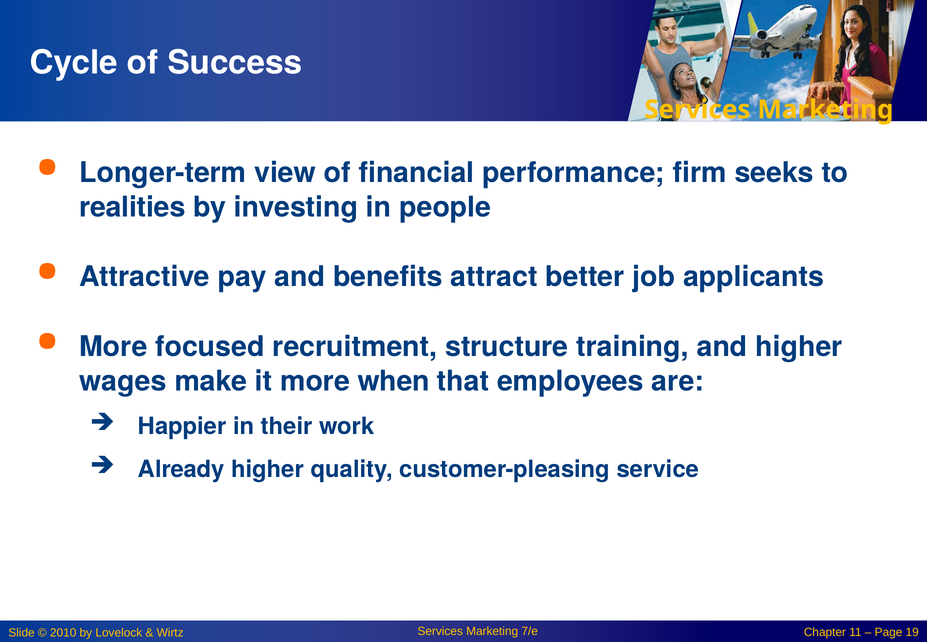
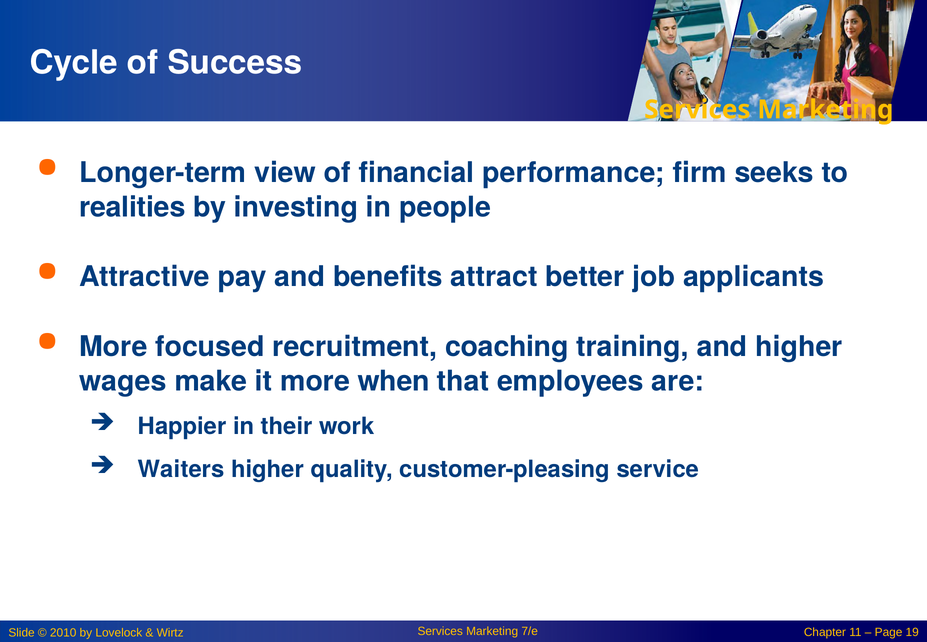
structure: structure -> coaching
Already: Already -> Waiters
